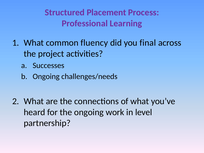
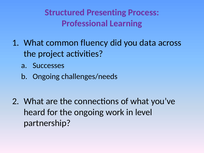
Placement: Placement -> Presenting
final: final -> data
